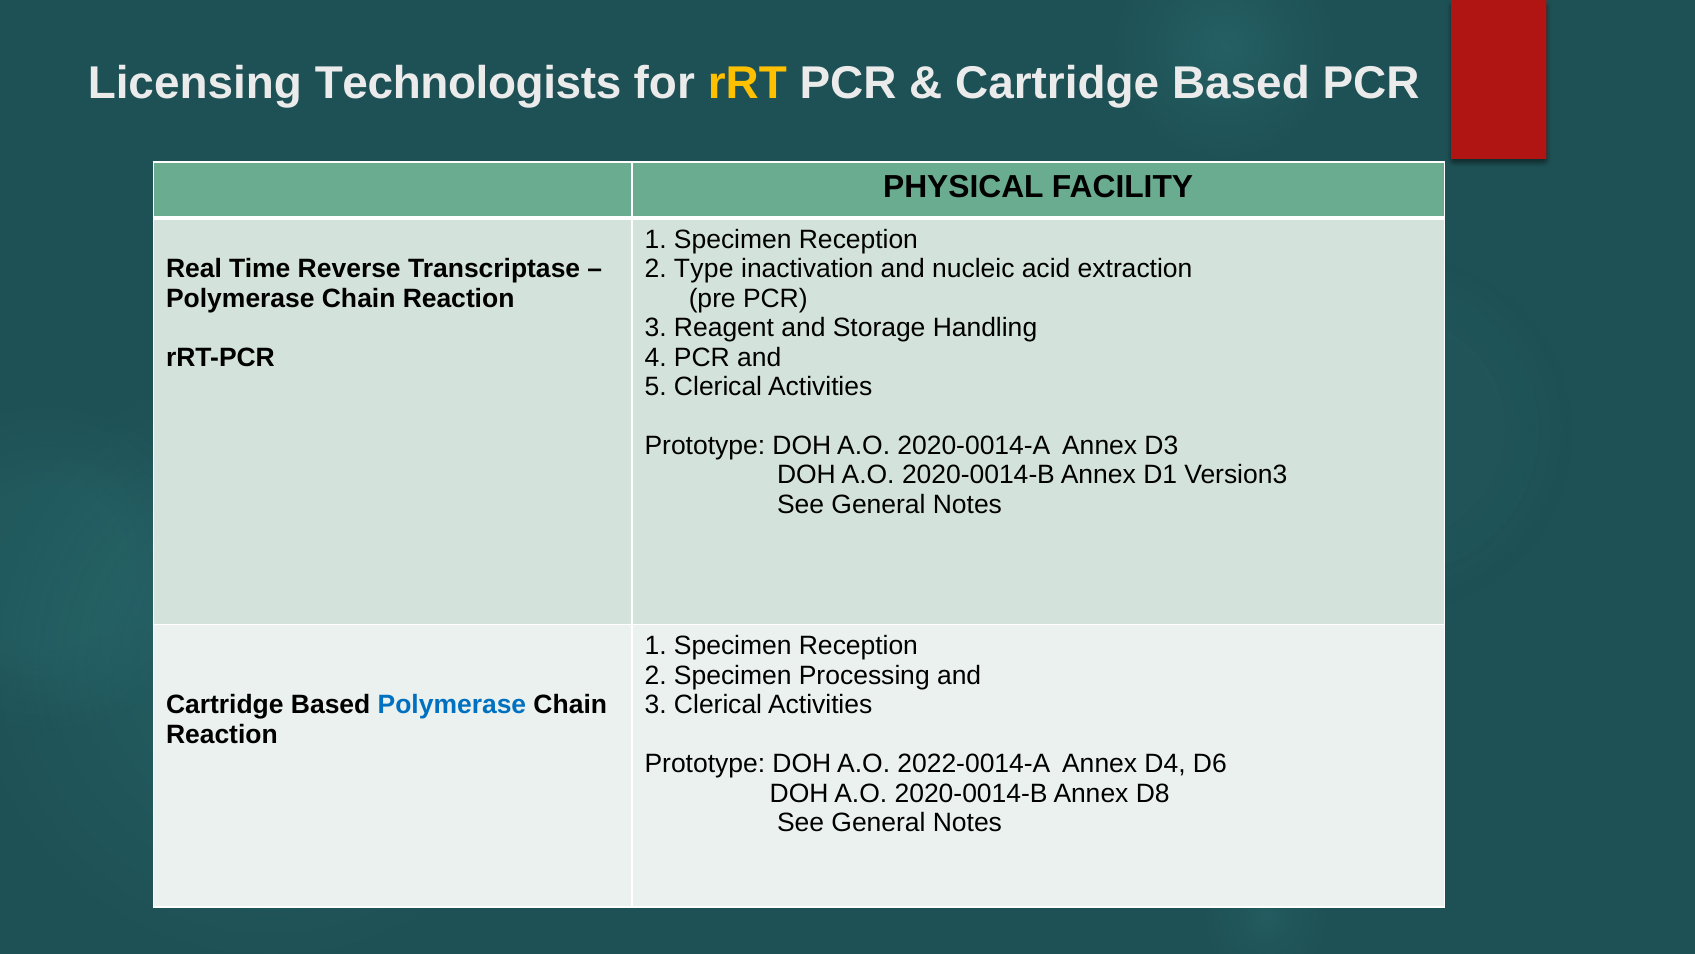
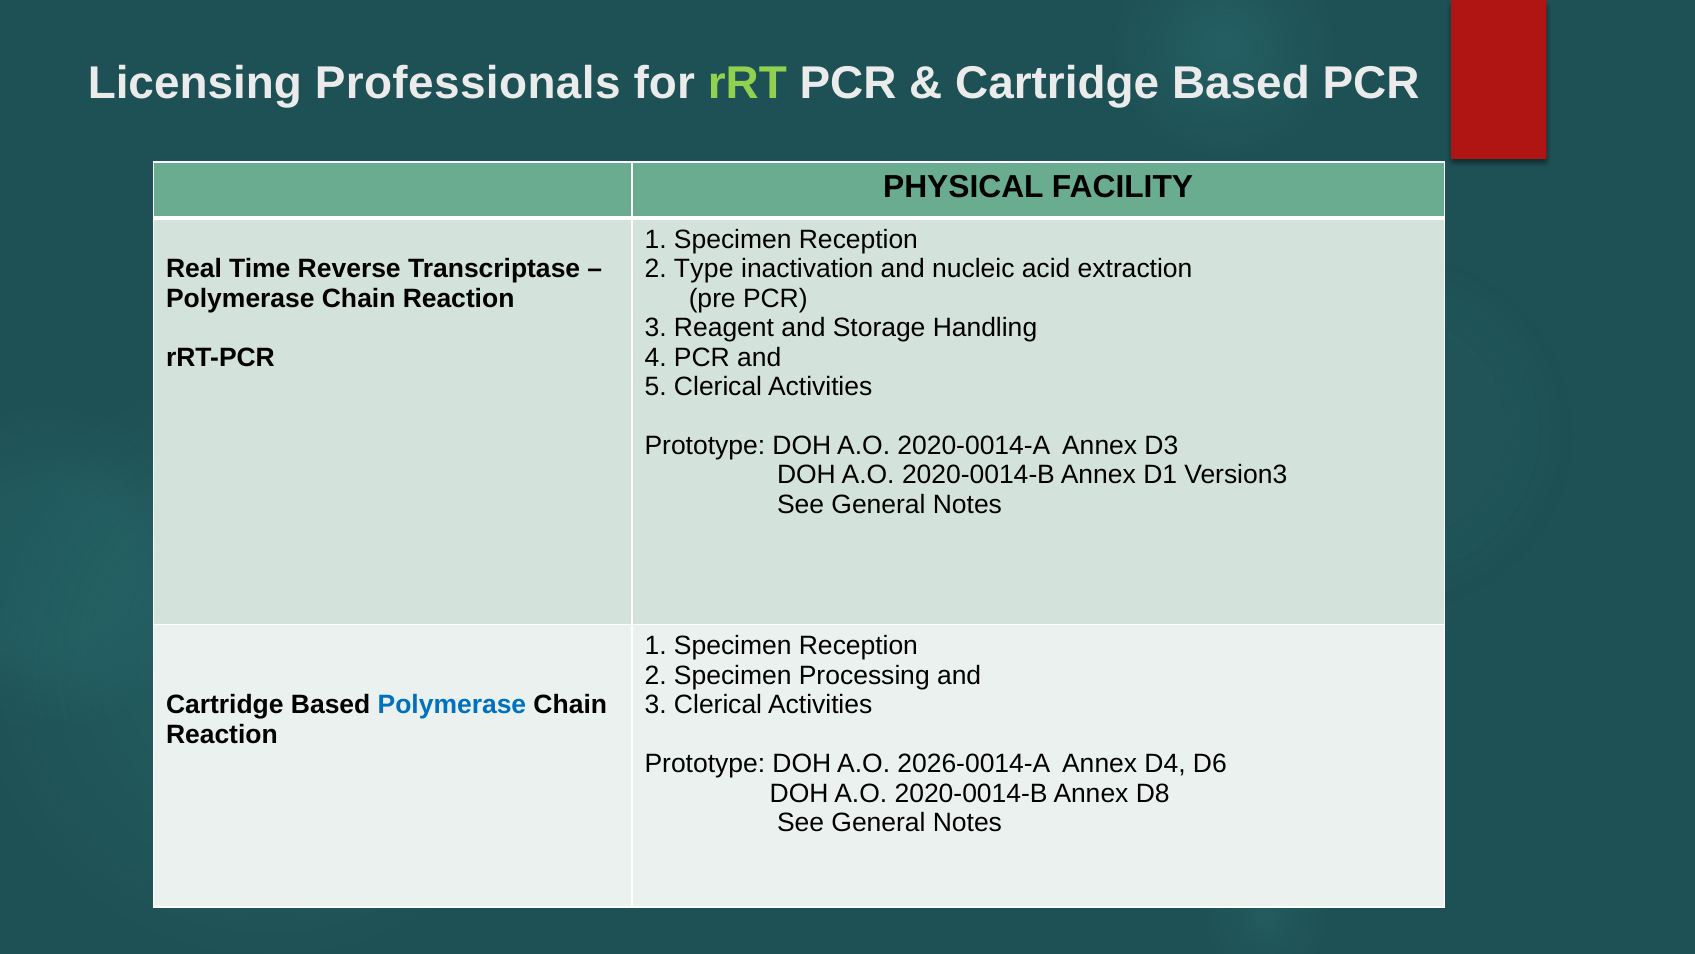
Technologists: Technologists -> Professionals
rRT colour: yellow -> light green
2022-0014-A: 2022-0014-A -> 2026-0014-A
